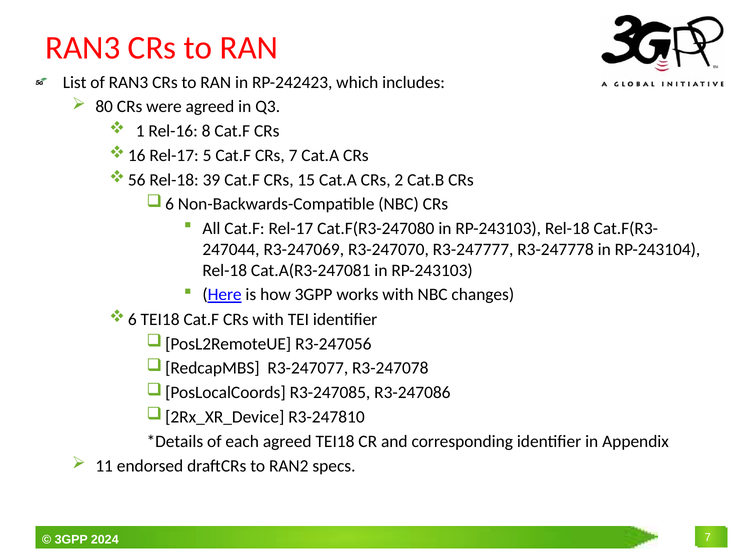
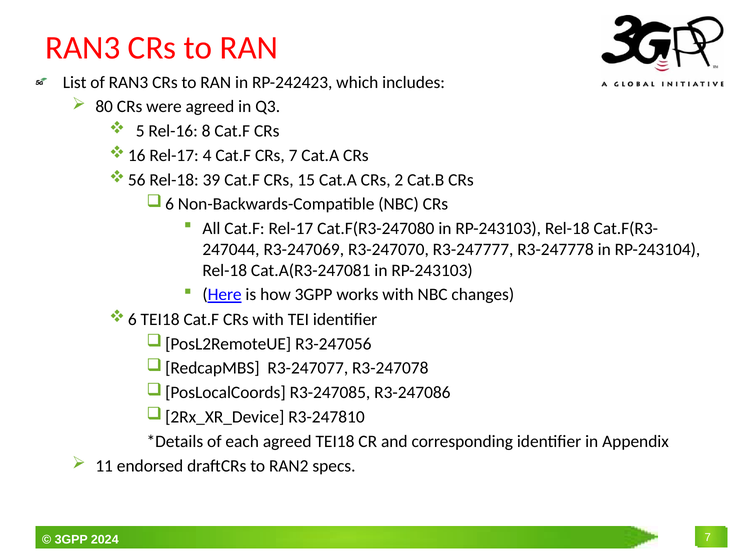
1: 1 -> 5
5: 5 -> 4
